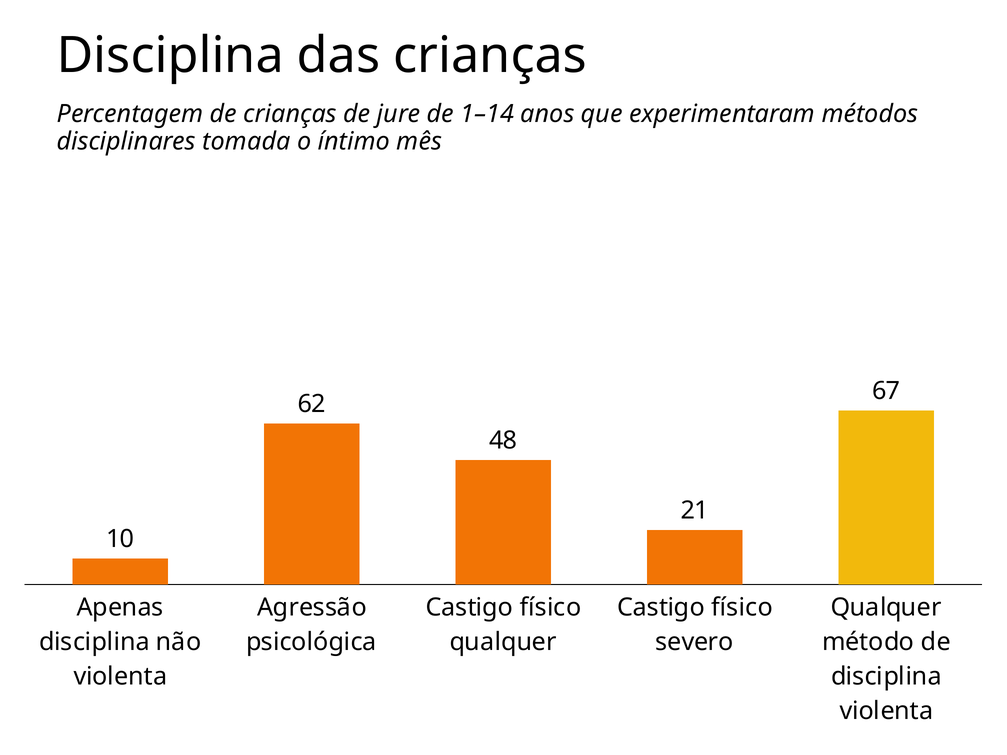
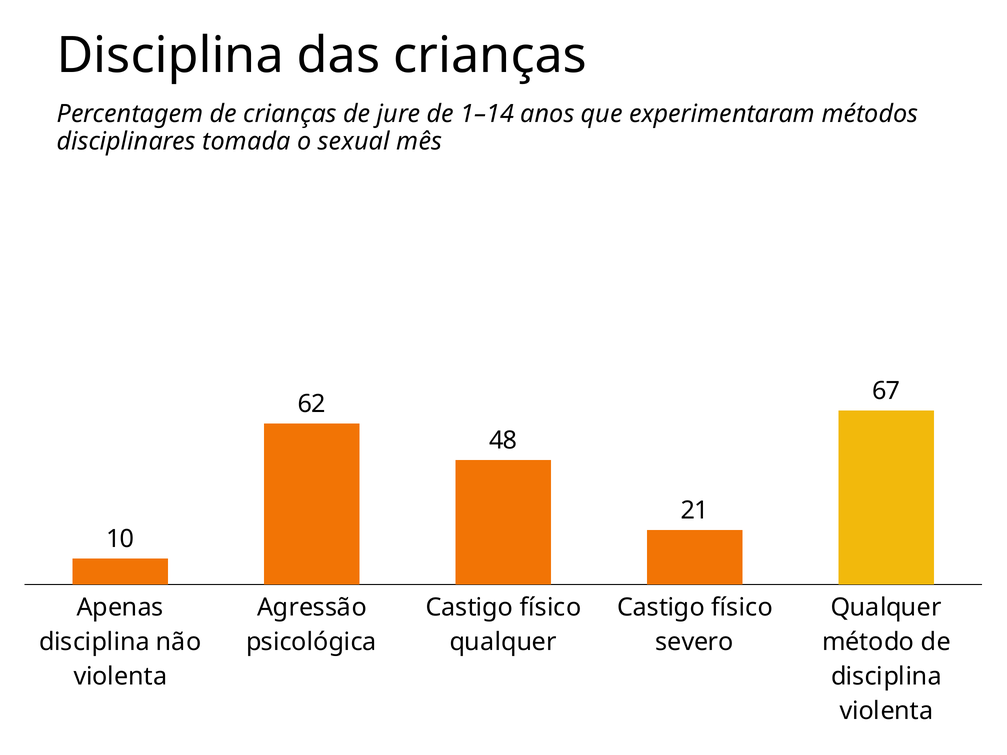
íntimo: íntimo -> sexual
